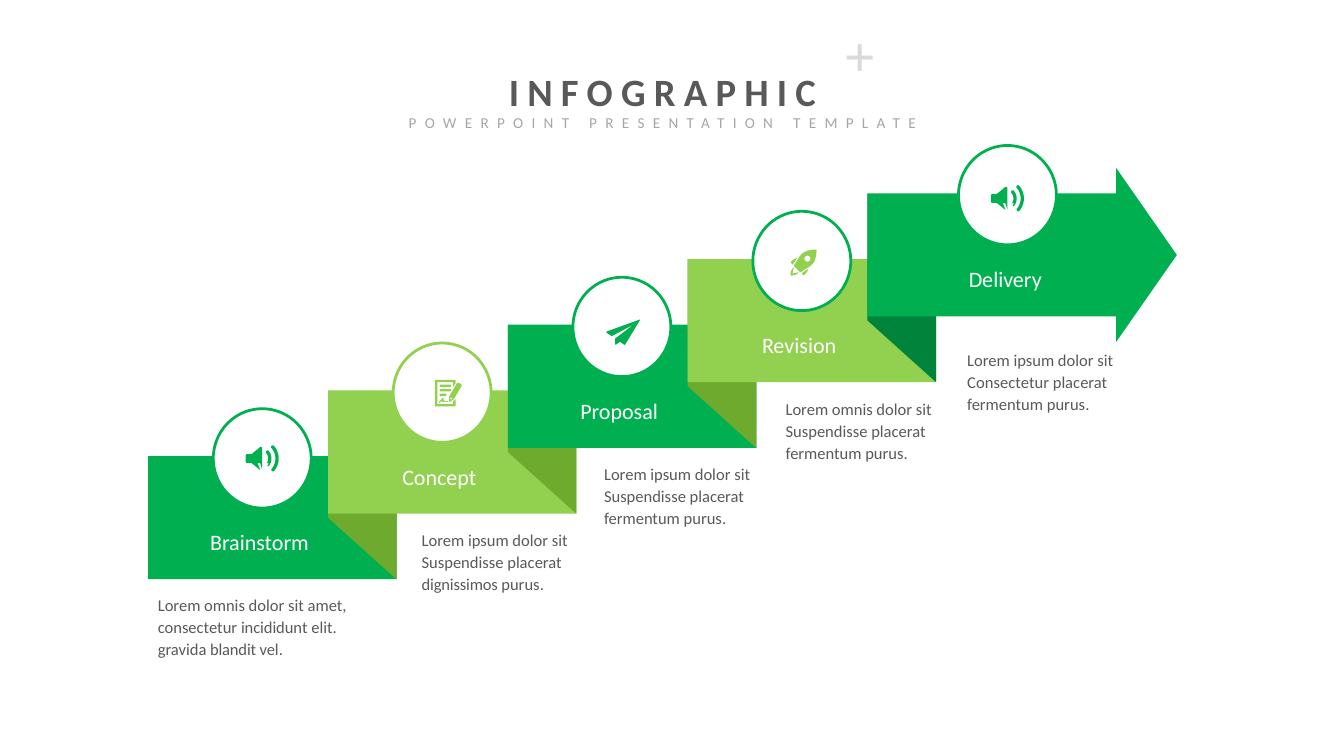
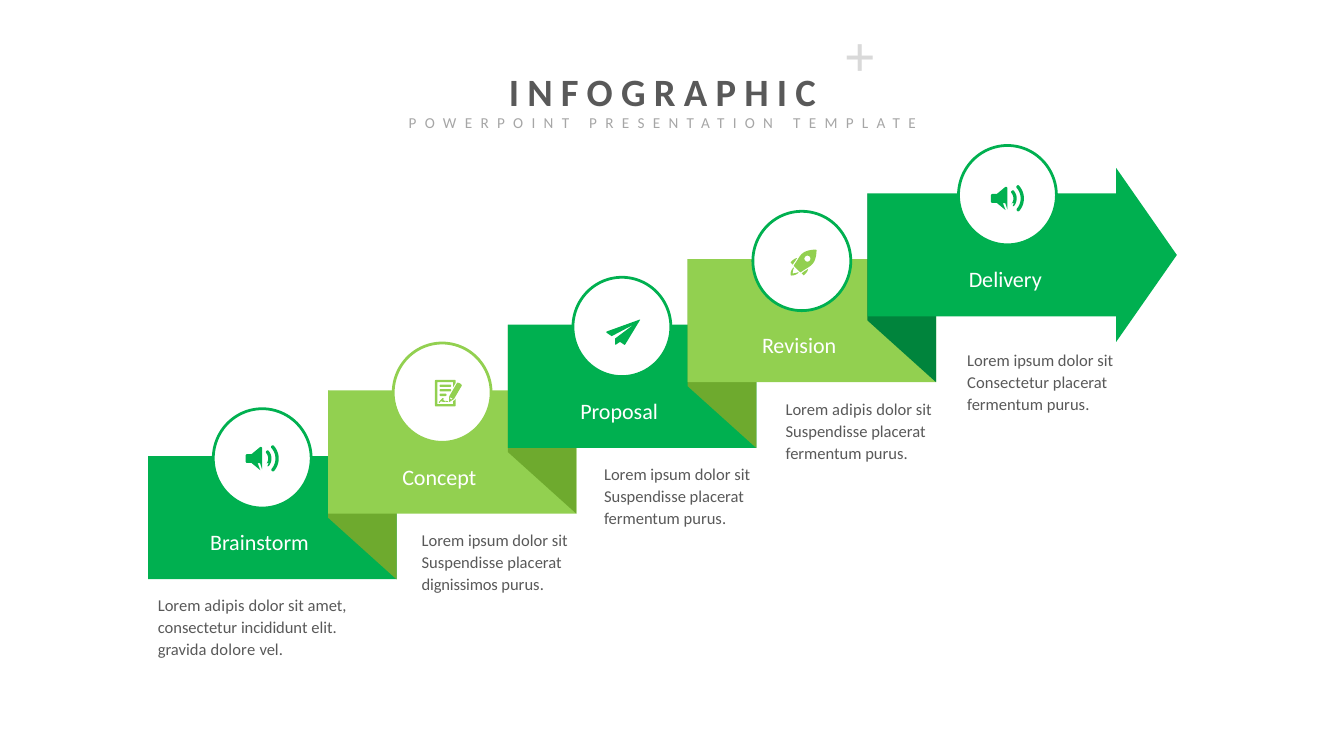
omnis at (852, 410): omnis -> adipis
omnis at (225, 607): omnis -> adipis
blandit: blandit -> dolore
